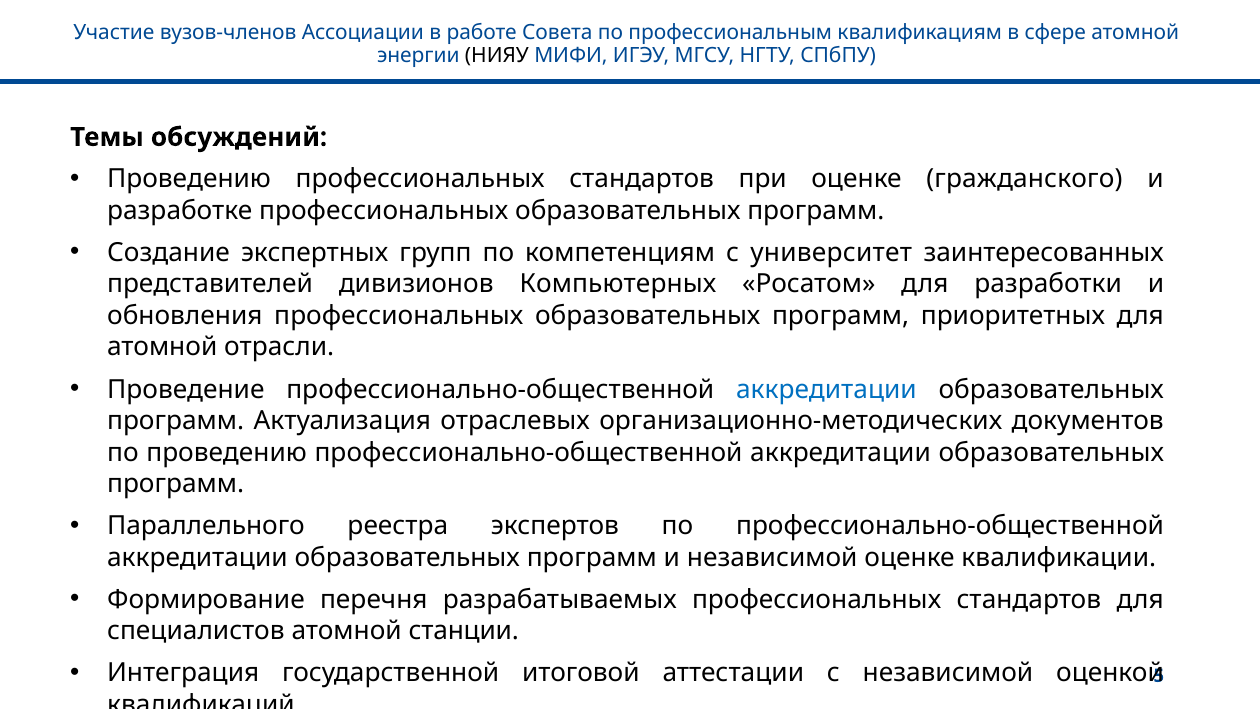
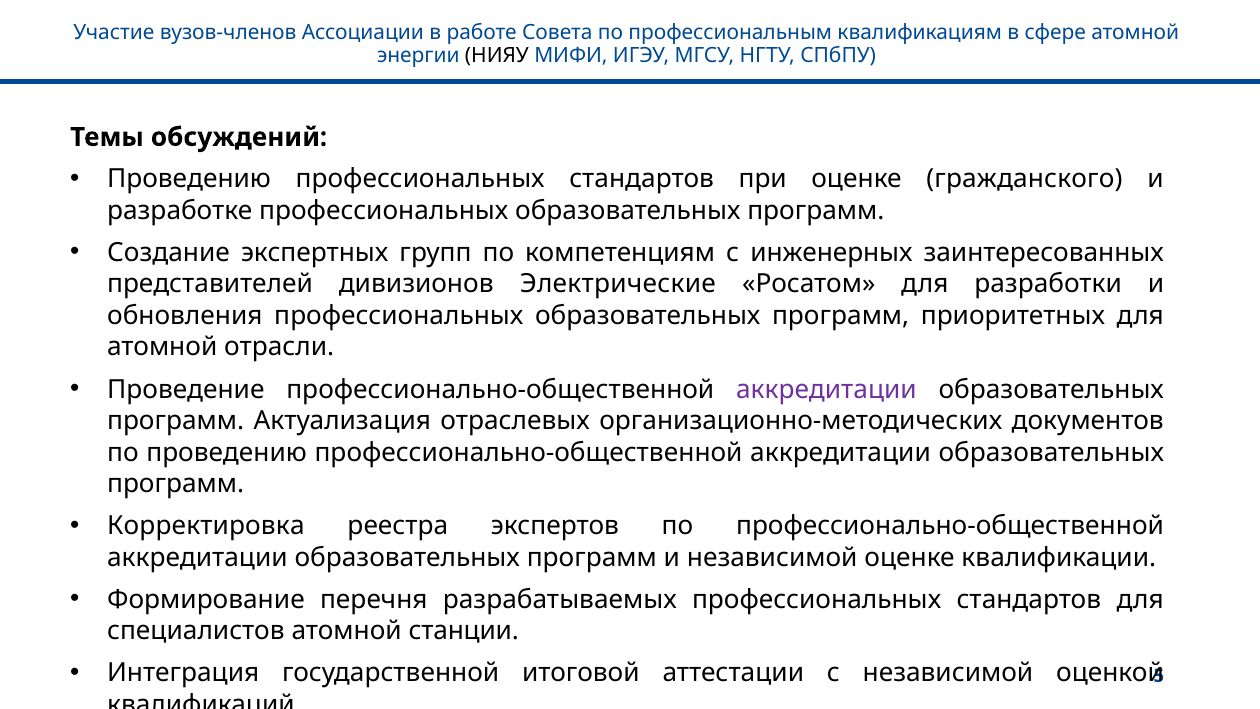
университет: университет -> инженерных
Компьютерных: Компьютерных -> Электрические
аккредитации at (826, 389) colour: blue -> purple
Параллельного: Параллельного -> Корректировка
